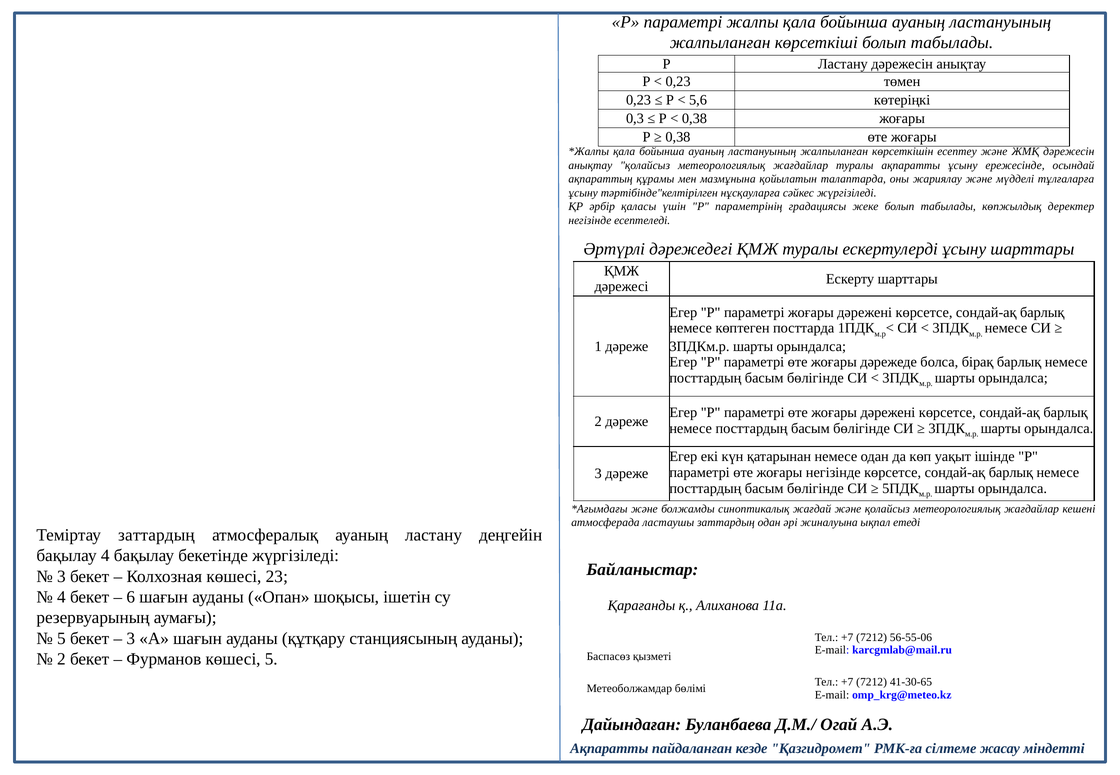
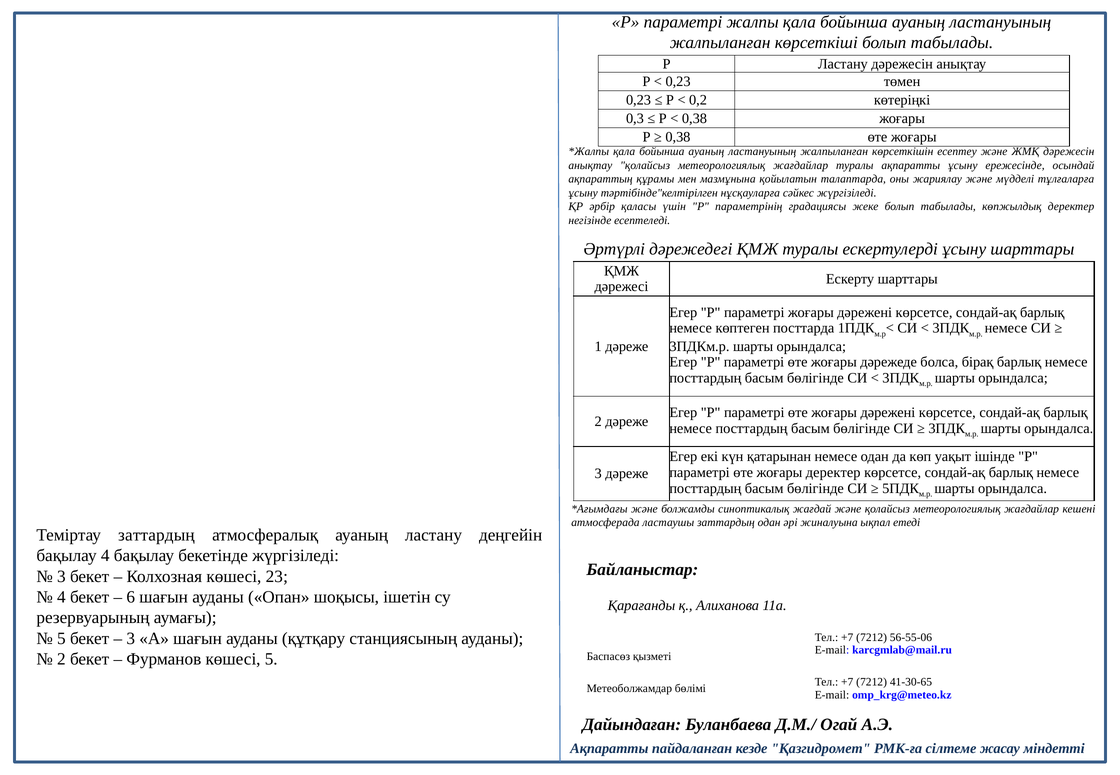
5,6: 5,6 -> 0,2
жоғары негізінде: негізінде -> деректер
